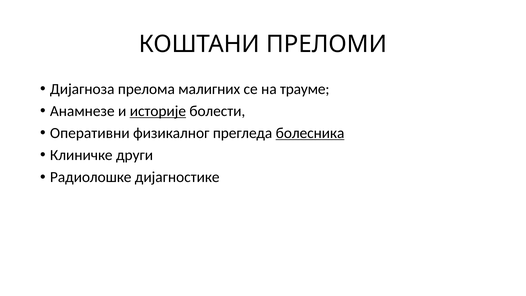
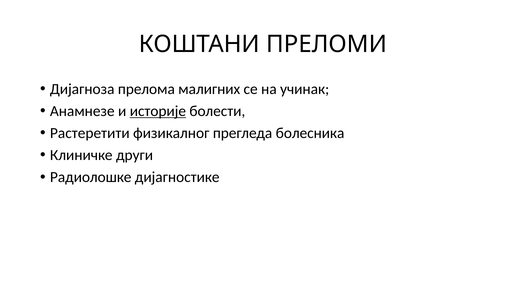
трауме: трауме -> учинак
Оперативни: Оперативни -> Растеретити
болесника underline: present -> none
